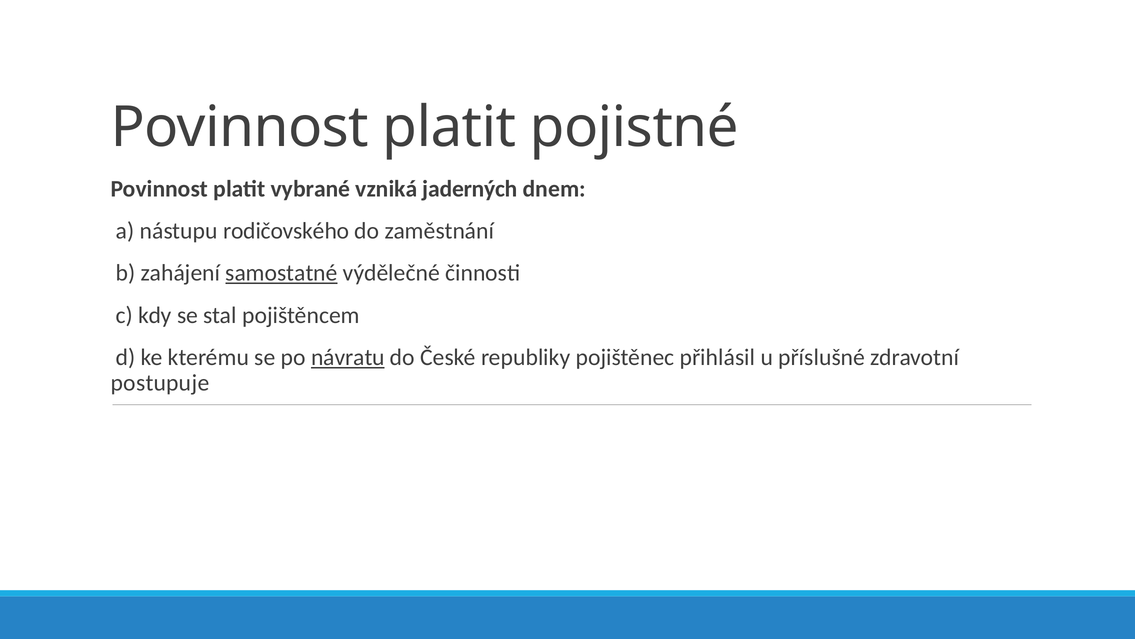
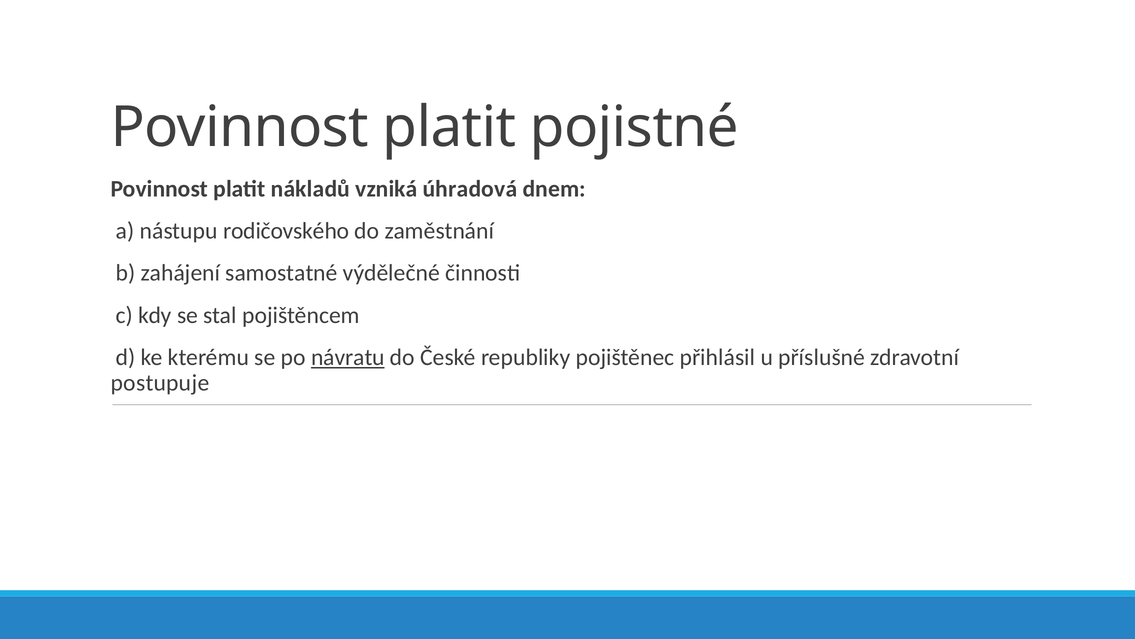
vybrané: vybrané -> nákladů
jaderných: jaderných -> úhradová
samostatné underline: present -> none
